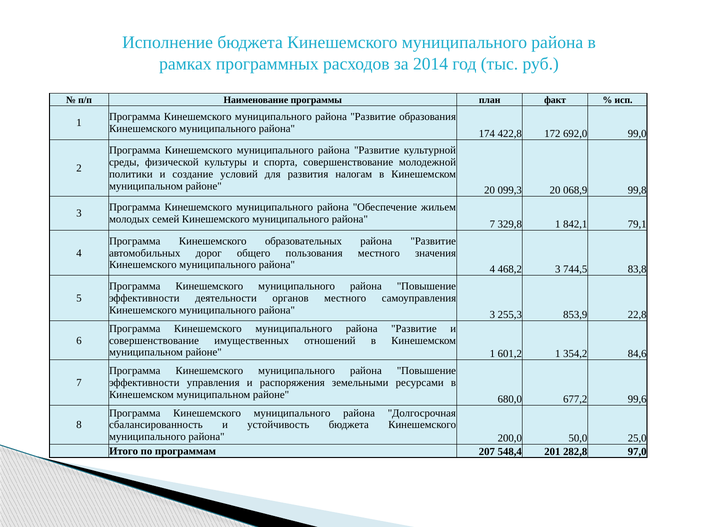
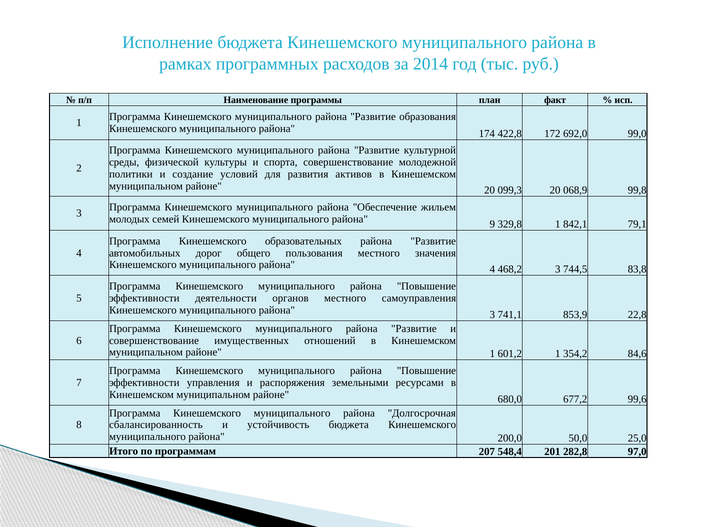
налогам: налогам -> активов
района 7: 7 -> 9
255,3: 255,3 -> 741,1
